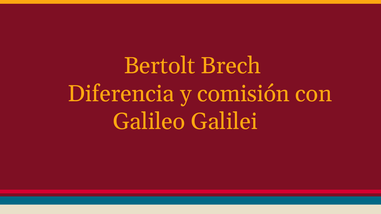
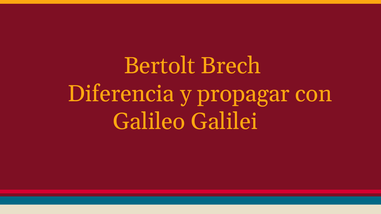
comisión: comisión -> propagar
